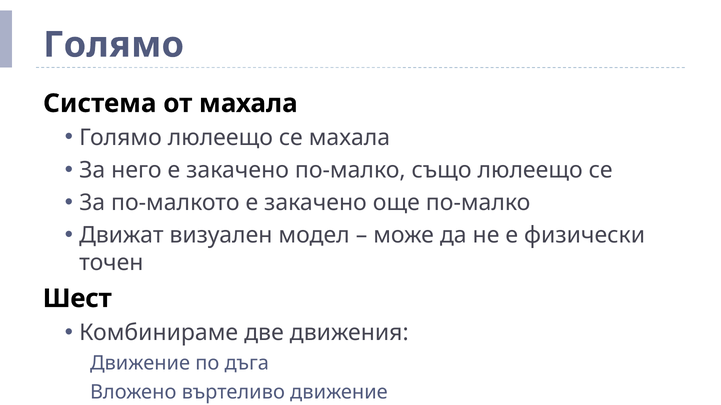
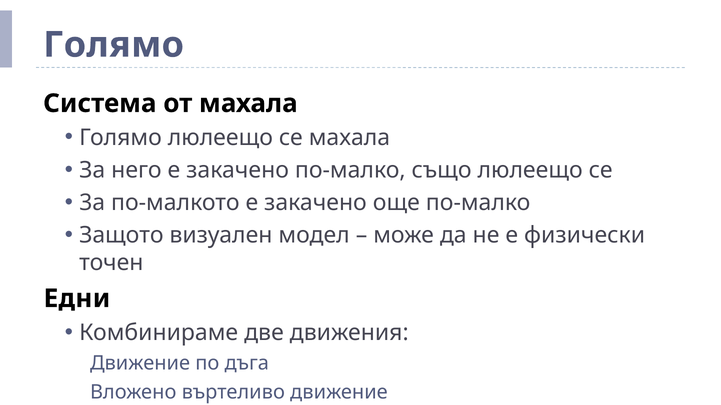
Движат: Движат -> Защото
Шест: Шест -> Едни
